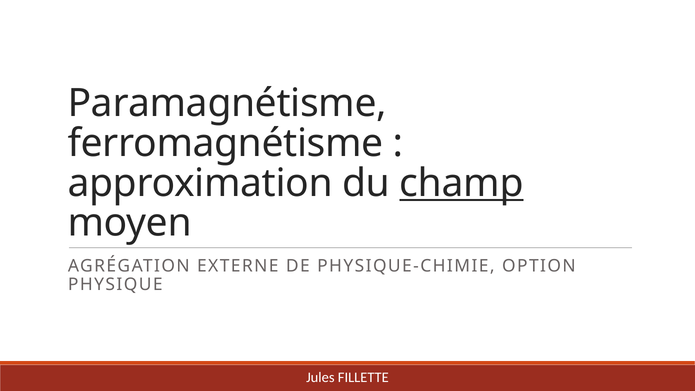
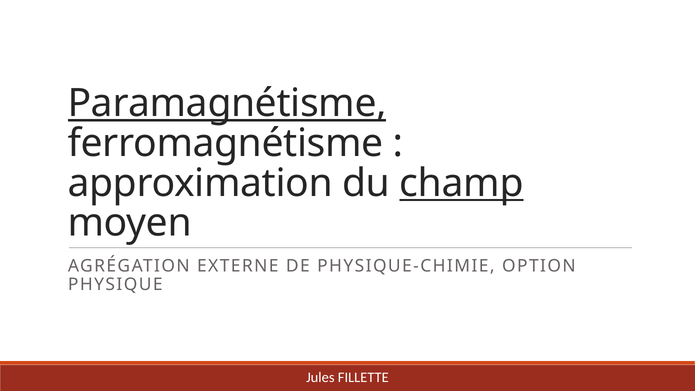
Paramagnétisme underline: none -> present
